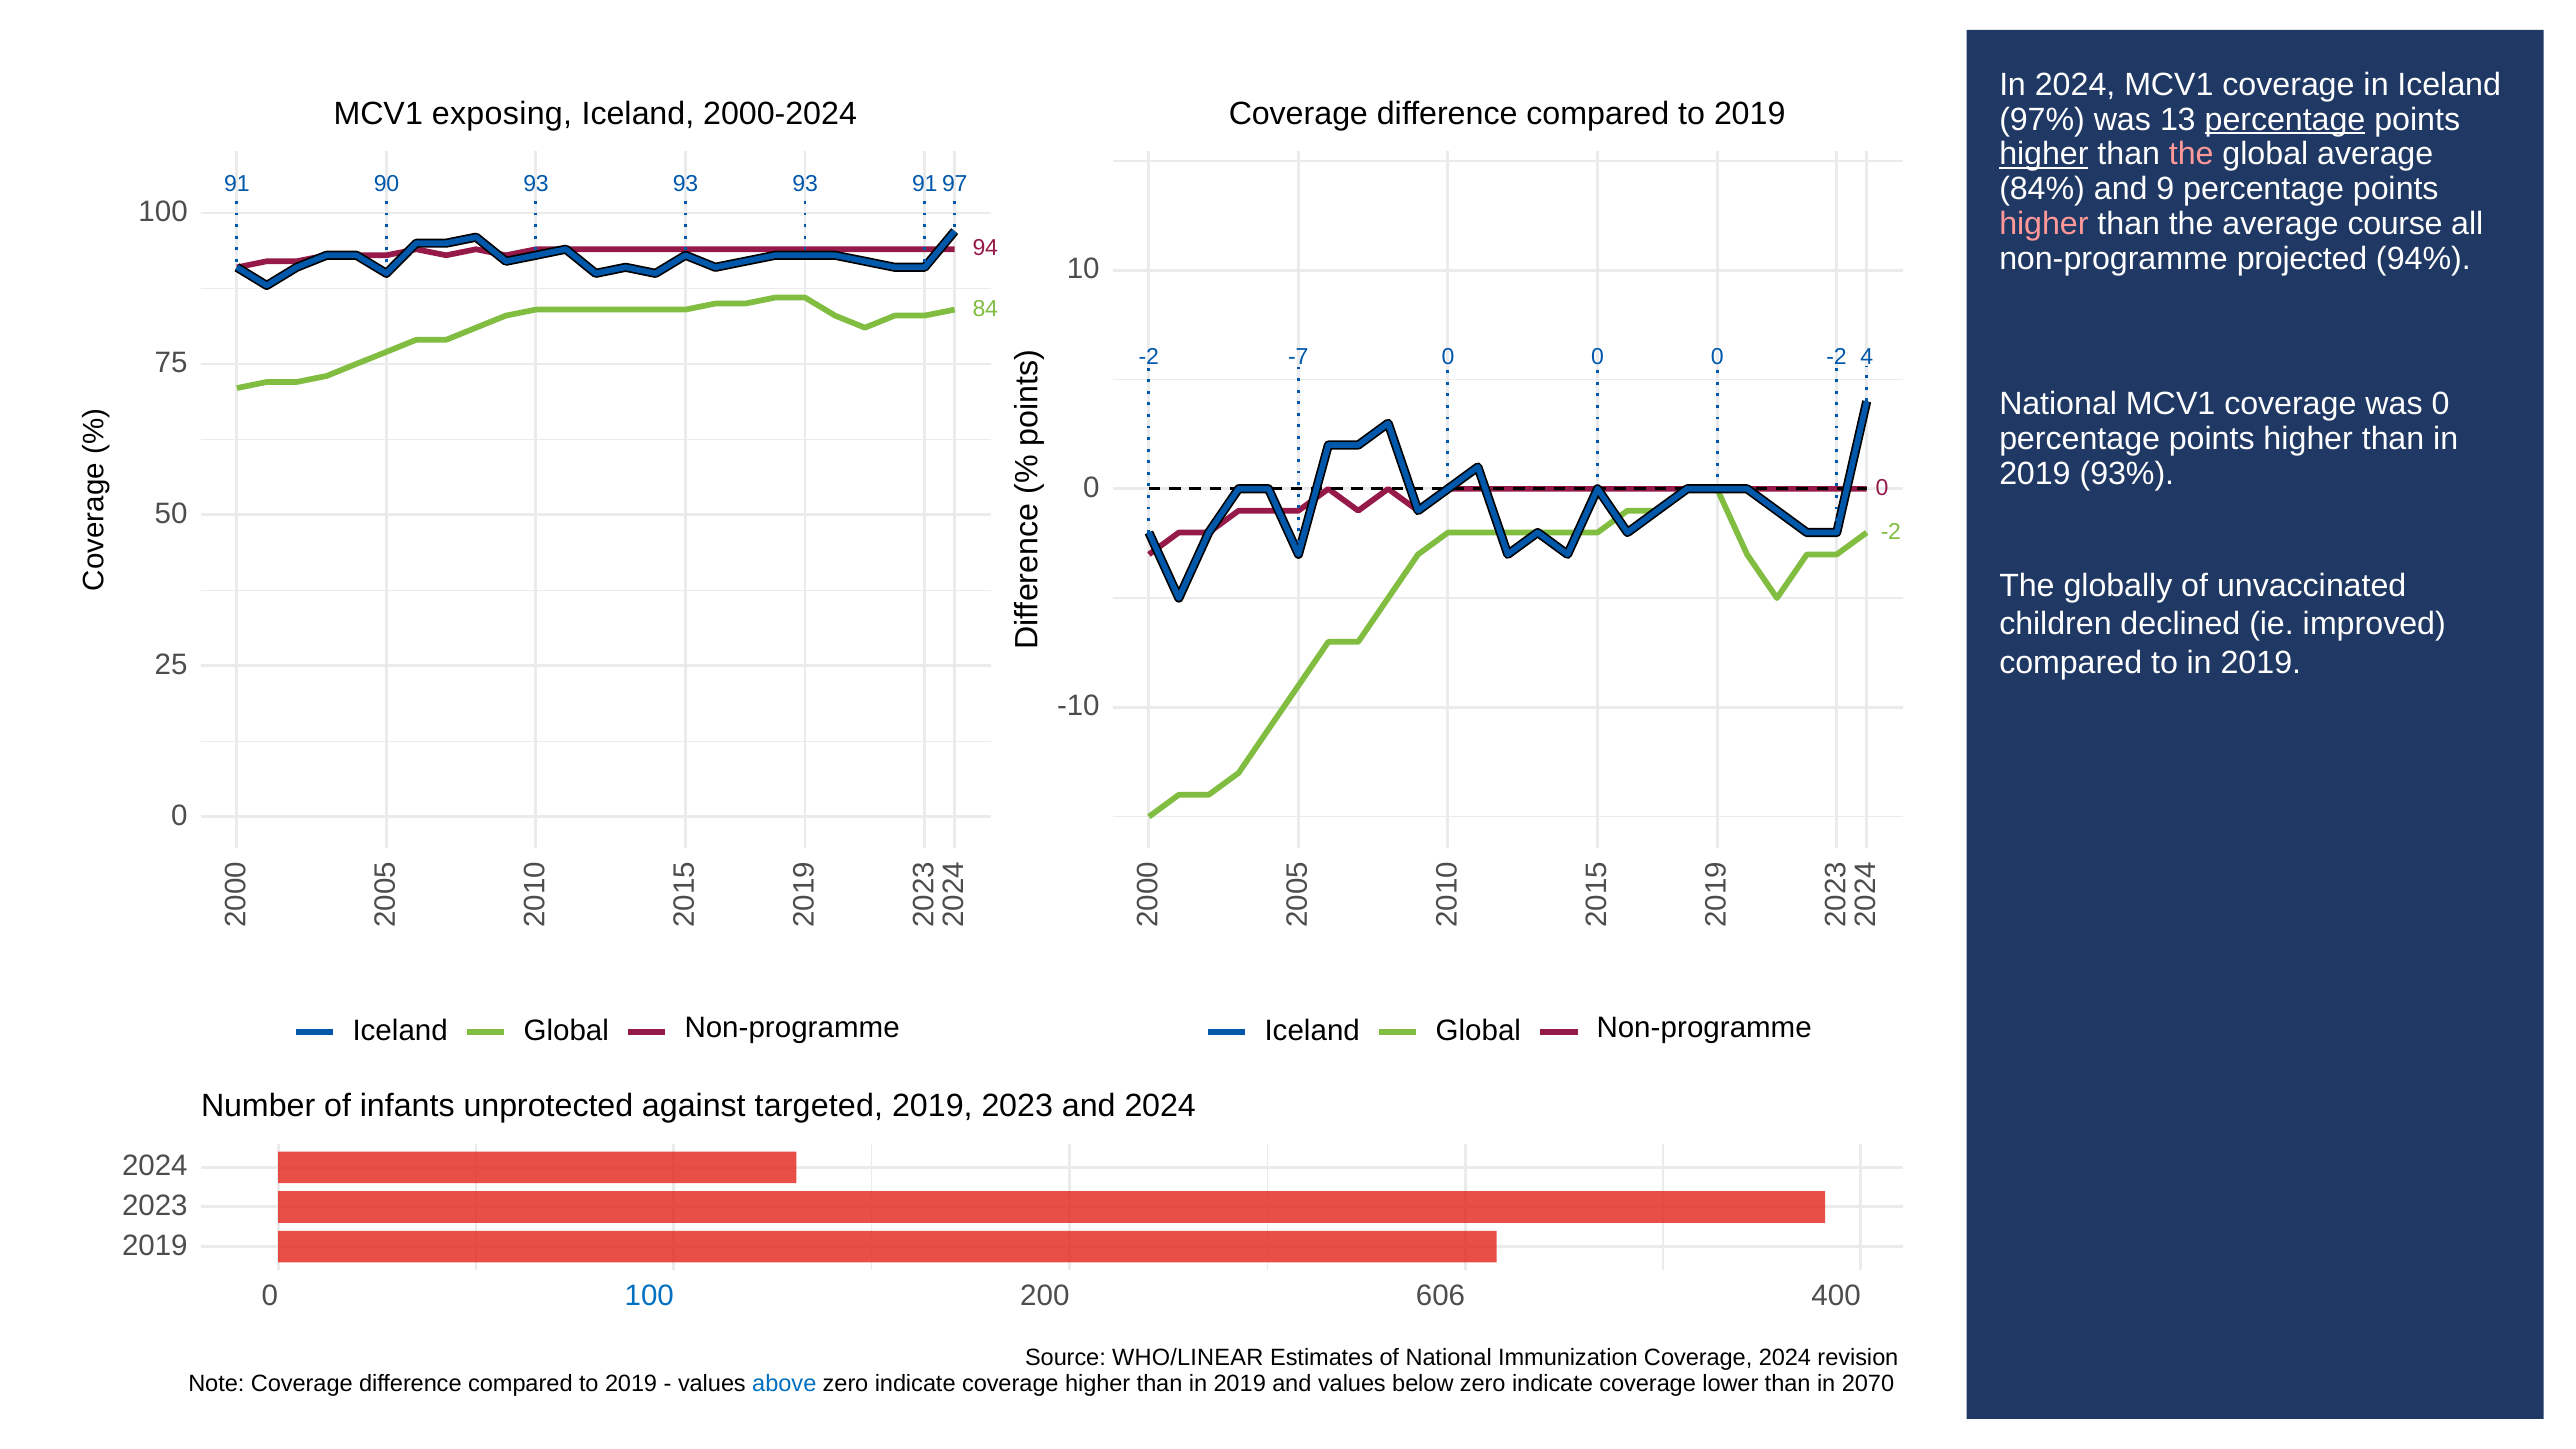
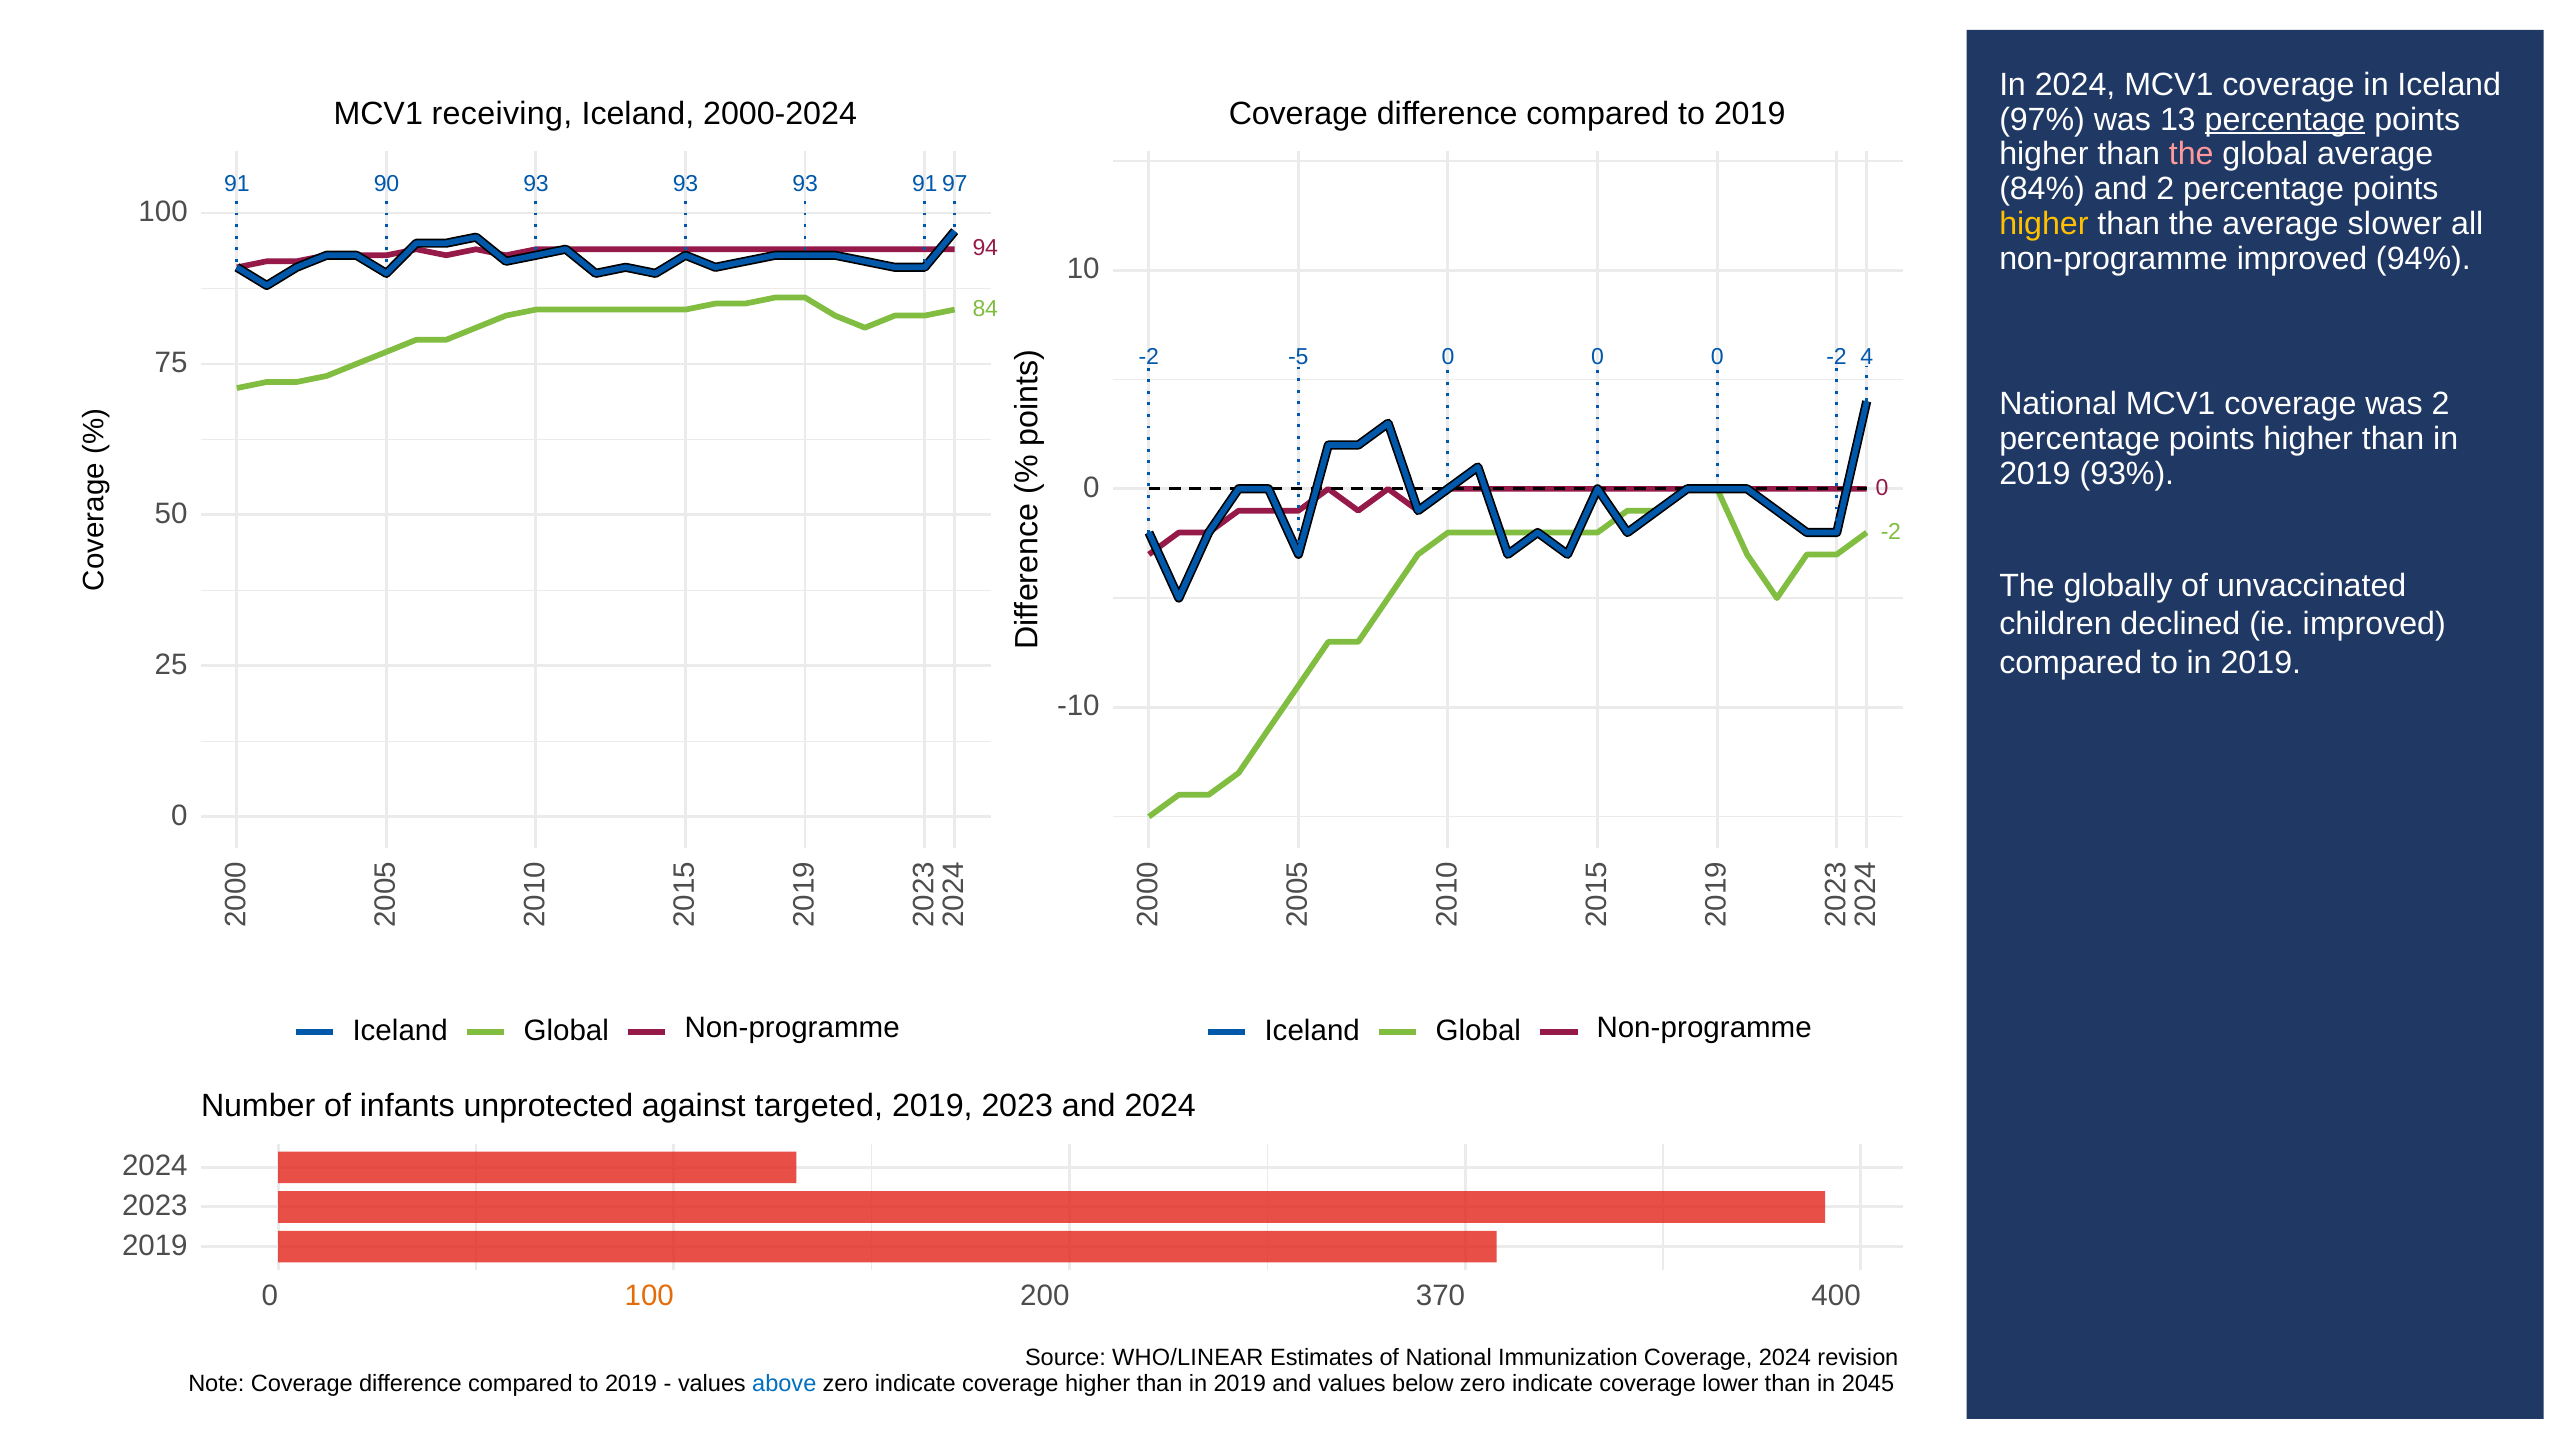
exposing: exposing -> receiving
higher at (2044, 154) underline: present -> none
and 9: 9 -> 2
higher at (2044, 224) colour: pink -> yellow
course: course -> slower
non-programme projected: projected -> improved
-7: -7 -> -5
was 0: 0 -> 2
100 at (649, 1296) colour: blue -> orange
606: 606 -> 370
2070: 2070 -> 2045
